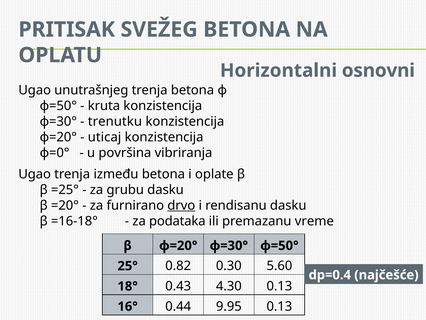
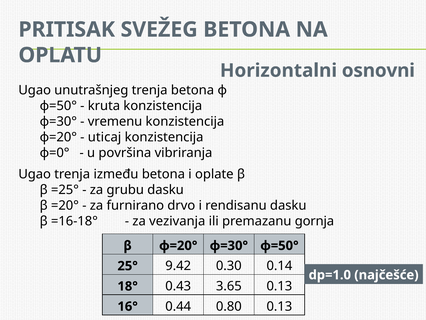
trenutku: trenutku -> vremenu
drvo underline: present -> none
podataka: podataka -> vezivanja
vreme: vreme -> gornja
0.82: 0.82 -> 9.42
5.60: 5.60 -> 0.14
dp=0.4: dp=0.4 -> dp=1.0
4.30: 4.30 -> 3.65
9.95: 9.95 -> 0.80
